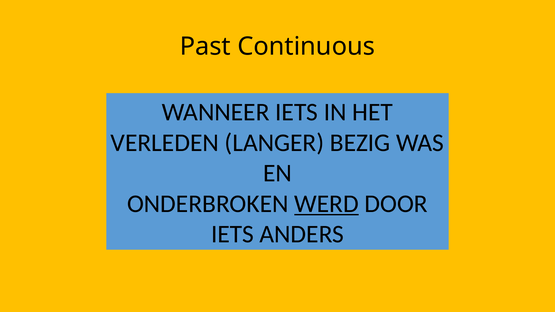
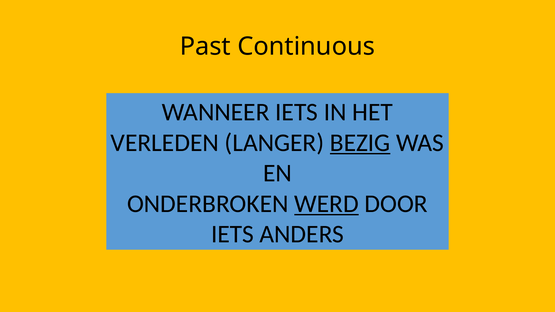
BEZIG underline: none -> present
